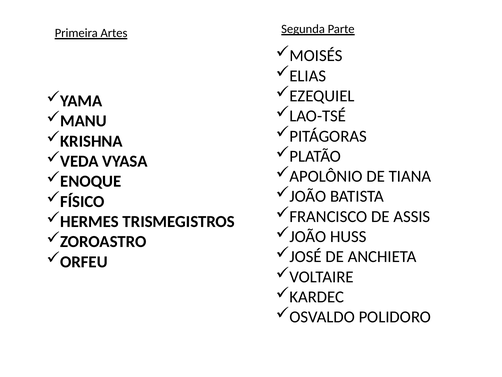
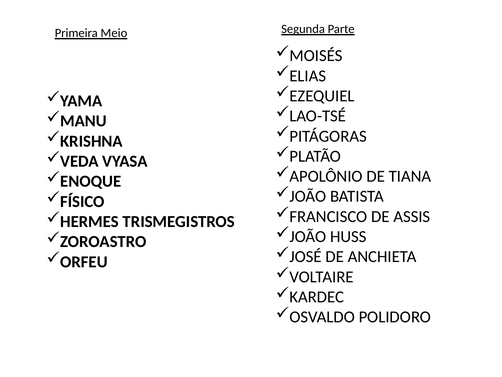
Artes: Artes -> Meio
